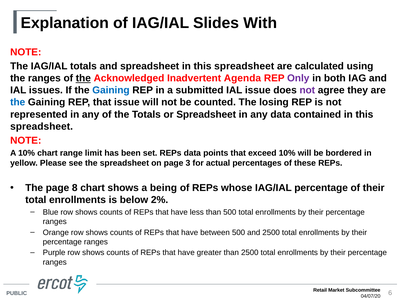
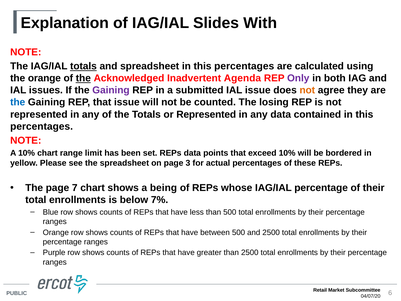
totals at (83, 66) underline: none -> present
spreadsheet at (244, 66): spreadsheet -> percentages
the ranges: ranges -> orange
Gaining at (111, 90) colour: blue -> purple
not at (307, 90) colour: purple -> orange
or Spreadsheet: Spreadsheet -> Represented
spreadsheet at (42, 126): spreadsheet -> percentages
8: 8 -> 7
2%: 2% -> 7%
